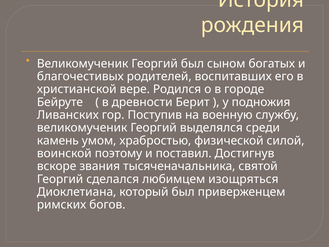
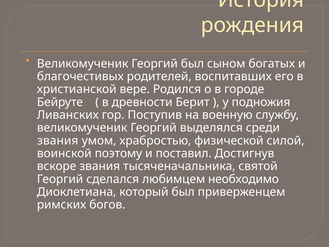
камень at (58, 140): камень -> звания
изощряться: изощряться -> необходимо
